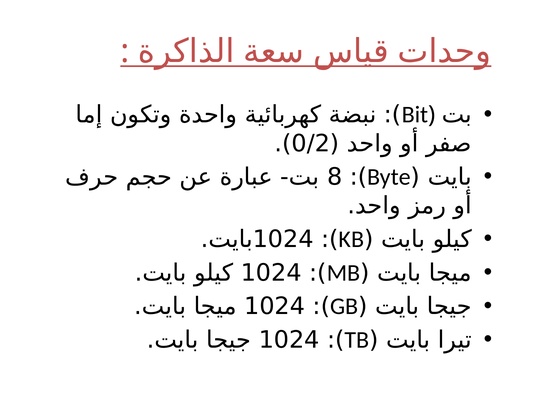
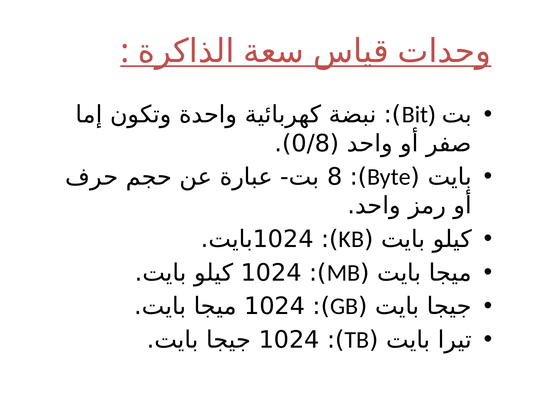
0/2: 0/2 -> 0/8
